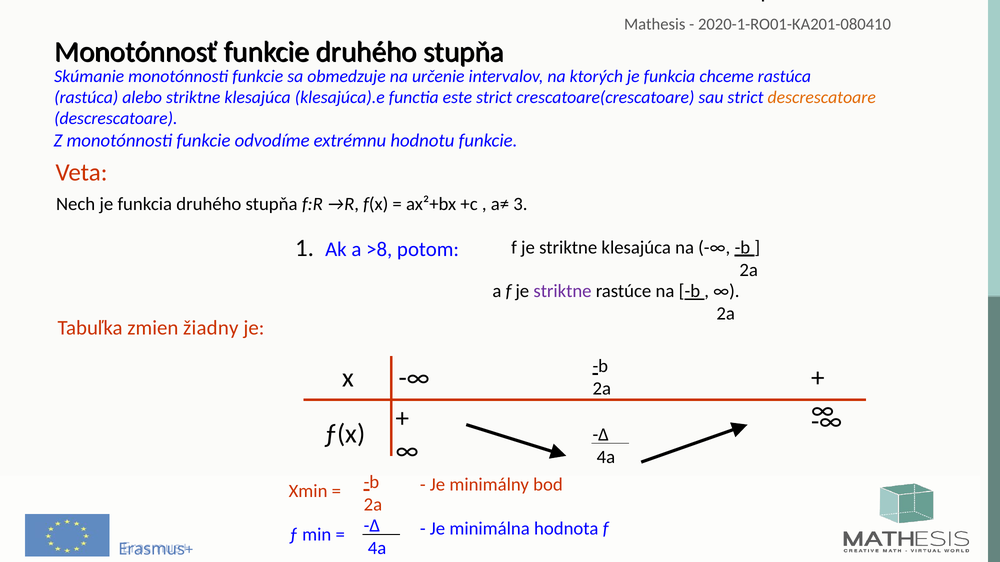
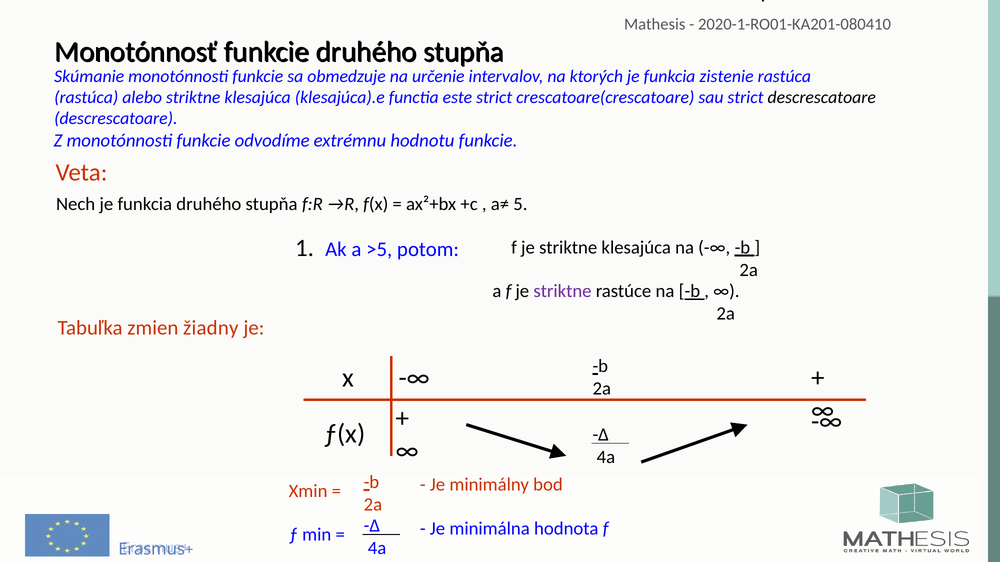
chceme: chceme -> zistenie
descrescatoare at (822, 97) colour: orange -> black
3: 3 -> 5
>8: >8 -> >5
